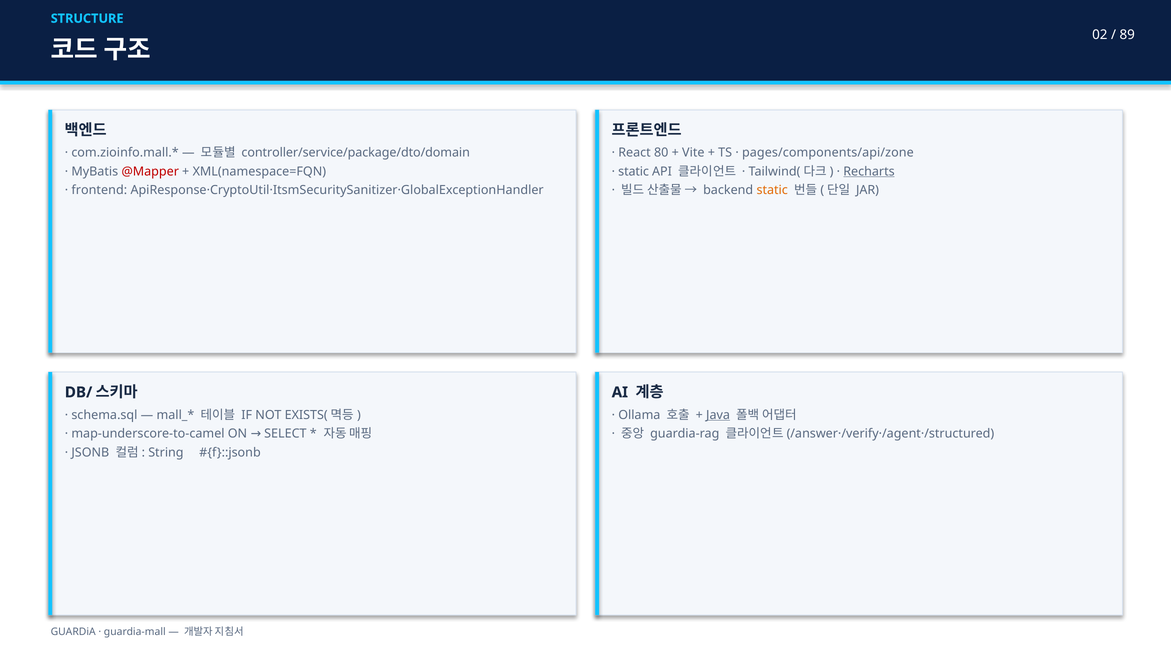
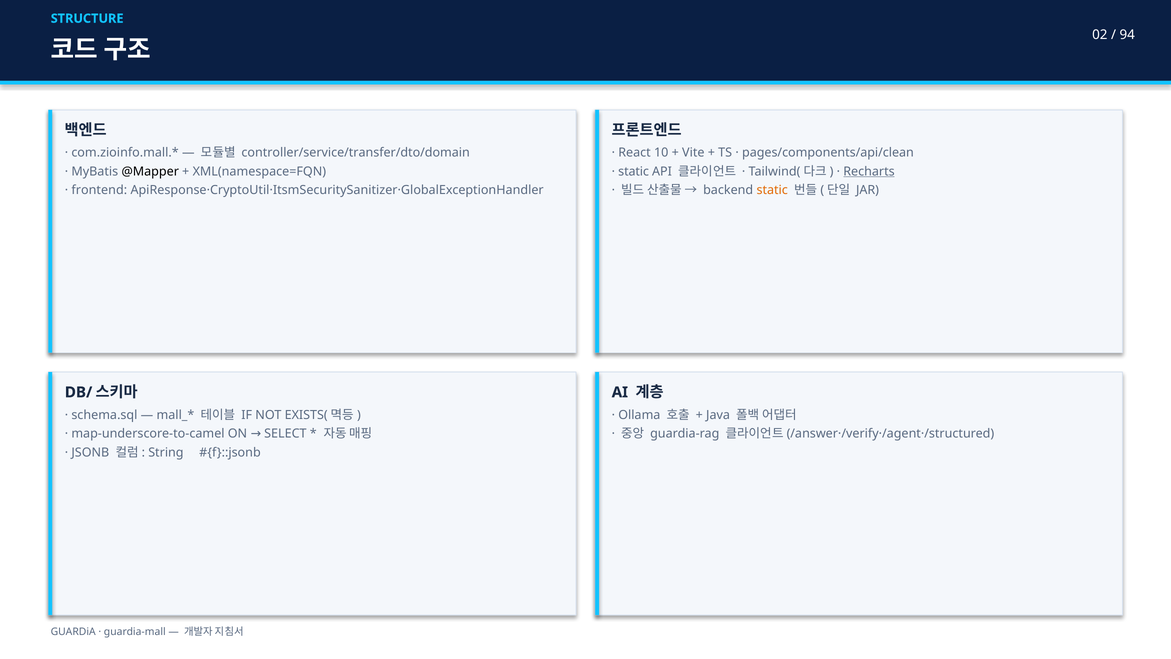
89: 89 -> 94
controller/service/package/dto/domain: controller/service/package/dto/domain -> controller/service/transfer/dto/domain
80: 80 -> 10
pages/components/api/zone: pages/components/api/zone -> pages/components/api/clean
@Mapper colour: red -> black
Java underline: present -> none
